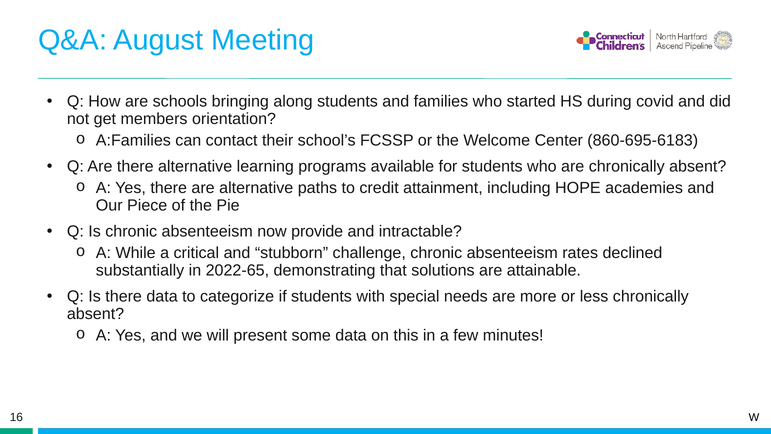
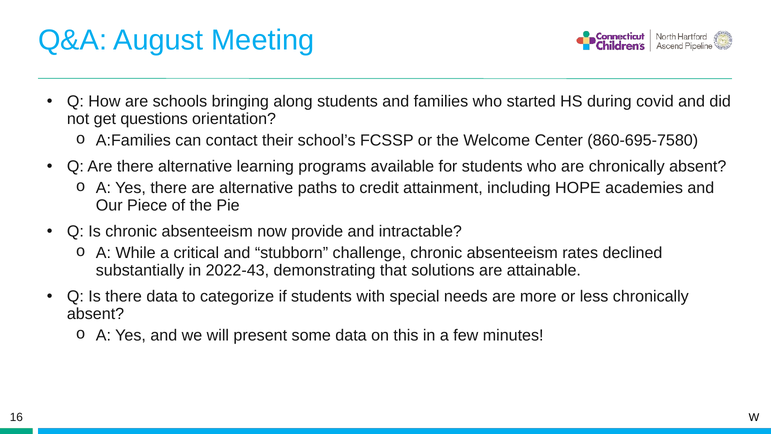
members: members -> questions
860-695-6183: 860-695-6183 -> 860-695-7580
2022-65: 2022-65 -> 2022-43
